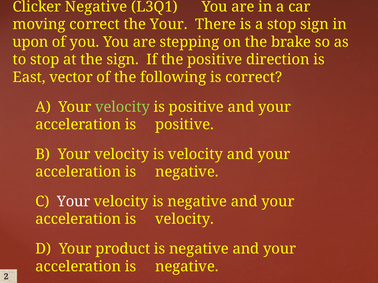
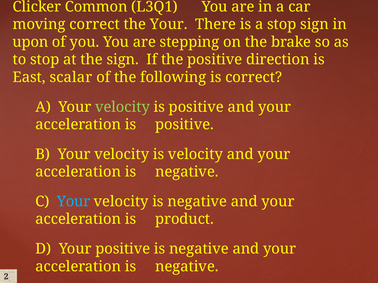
Clicker Negative: Negative -> Common
vector: vector -> scalar
Your at (74, 202) colour: white -> light blue
acceleration is velocity: velocity -> product
Your product: product -> positive
